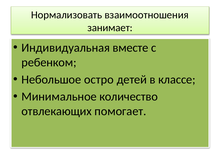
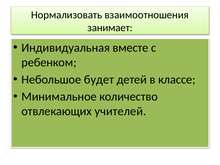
остро: остро -> будет
помогает: помогает -> учителей
